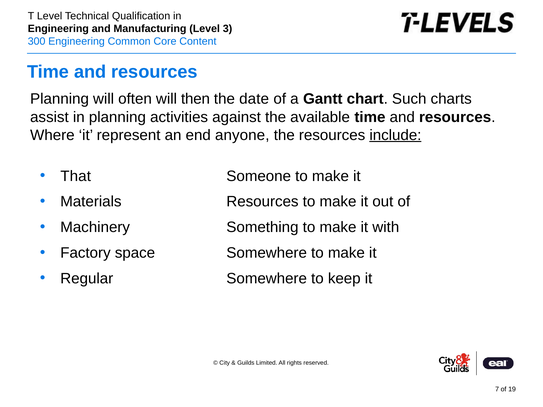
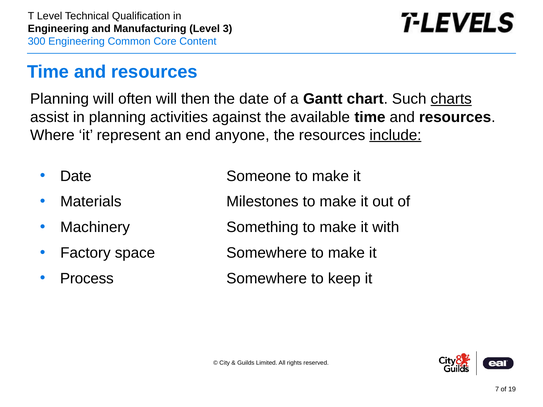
charts underline: none -> present
That at (76, 176): That -> Date
Resources at (262, 202): Resources -> Milestones
Regular: Regular -> Process
